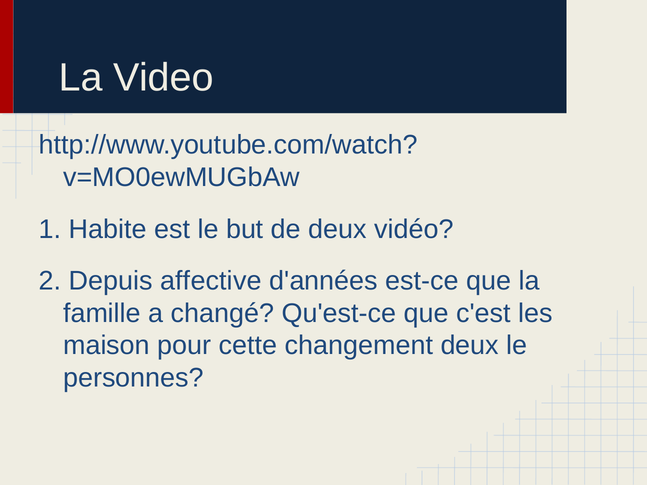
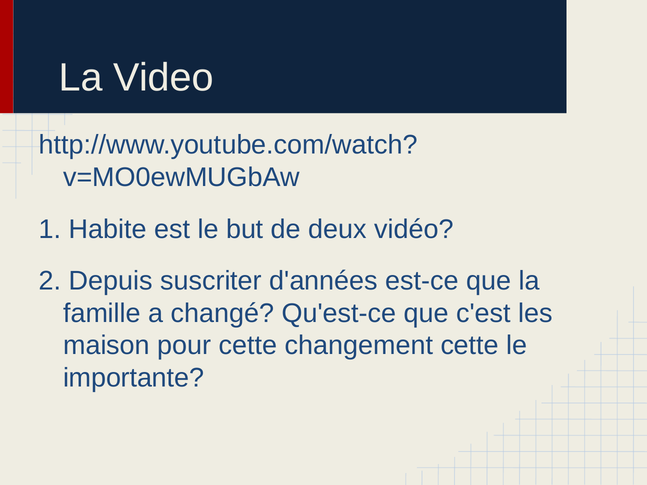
affective: affective -> suscriter
changement deux: deux -> cette
personnes: personnes -> importante
